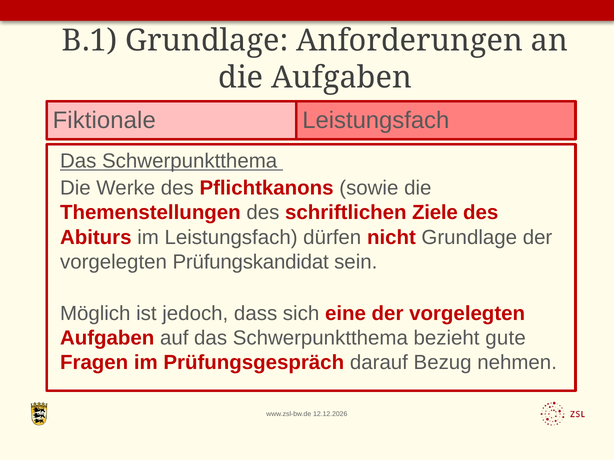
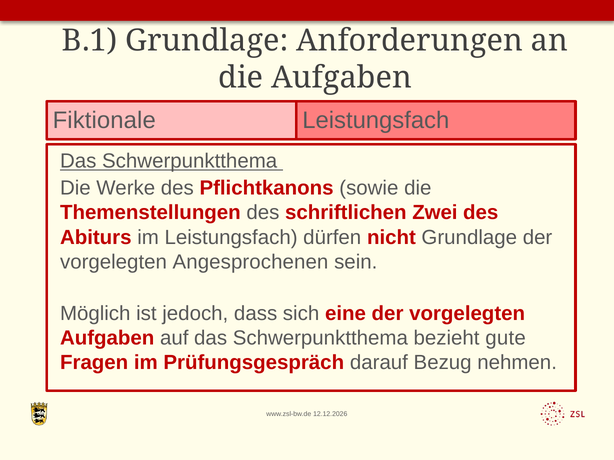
Ziele: Ziele -> Zwei
Prüfungskandidat: Prüfungskandidat -> Angesprochenen
